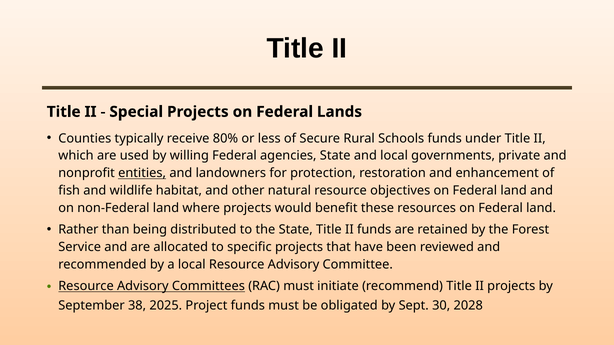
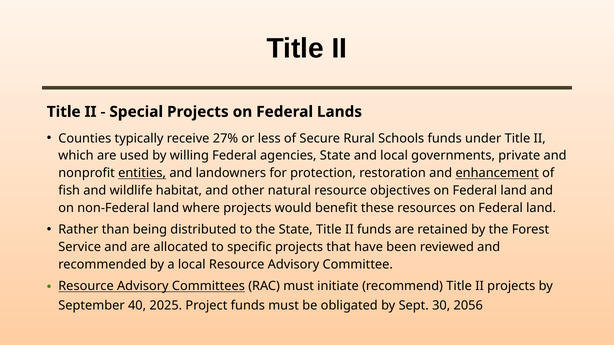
80%: 80% -> 27%
enhancement underline: none -> present
38: 38 -> 40
2028: 2028 -> 2056
